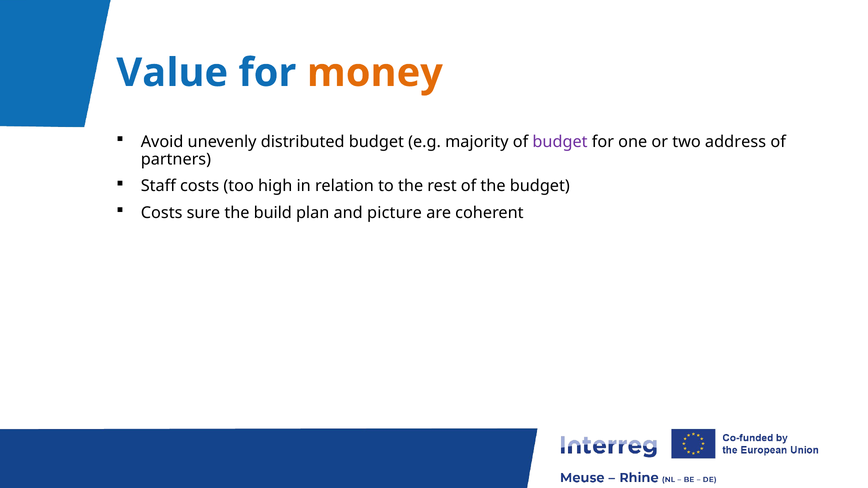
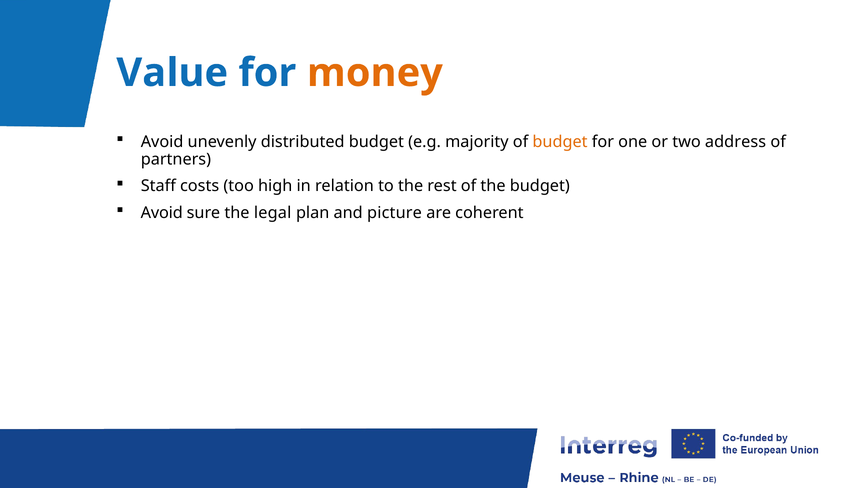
budget at (560, 142) colour: purple -> orange
Costs at (162, 213): Costs -> Avoid
build: build -> legal
